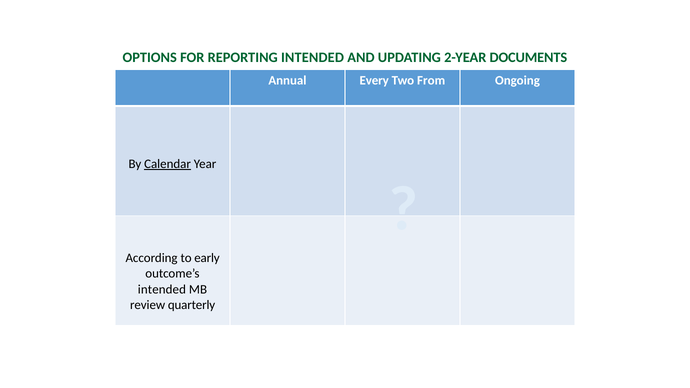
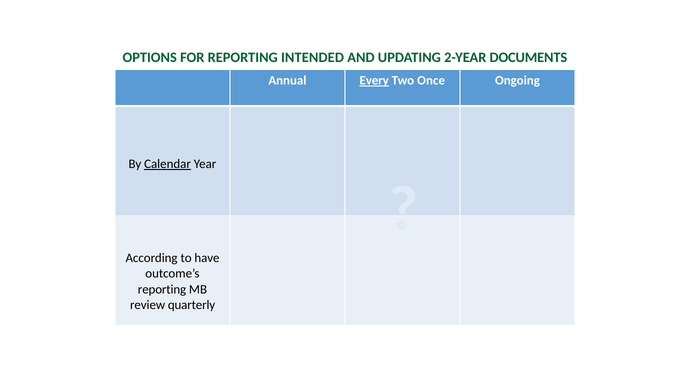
Every underline: none -> present
From: From -> Once
early: early -> have
intended at (162, 289): intended -> reporting
